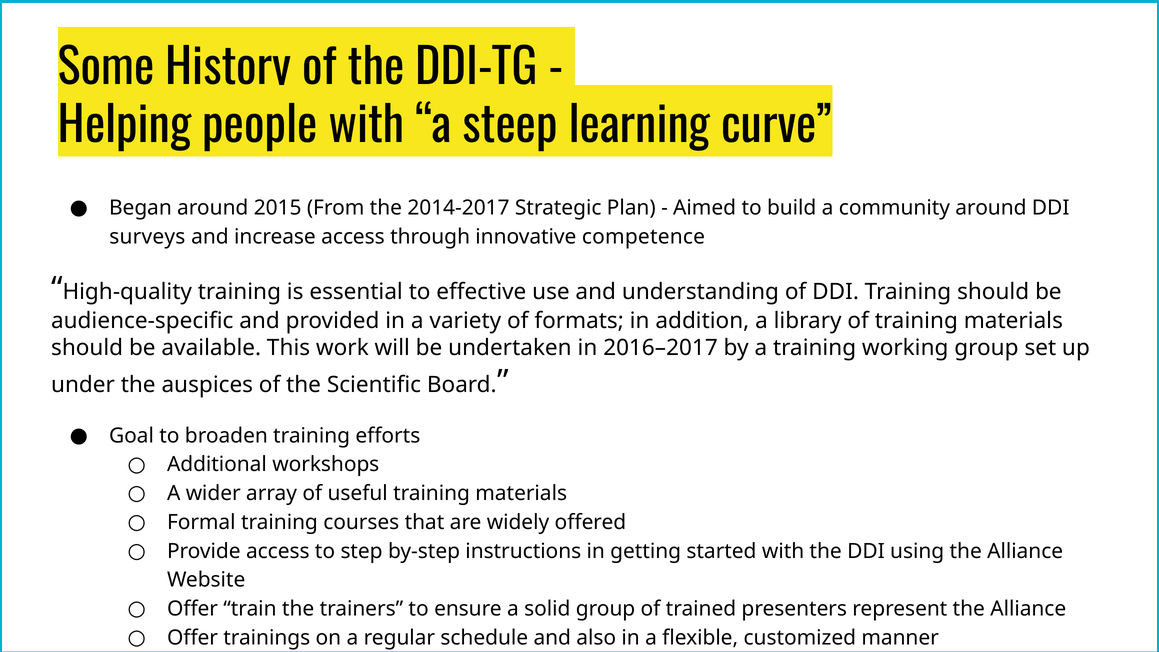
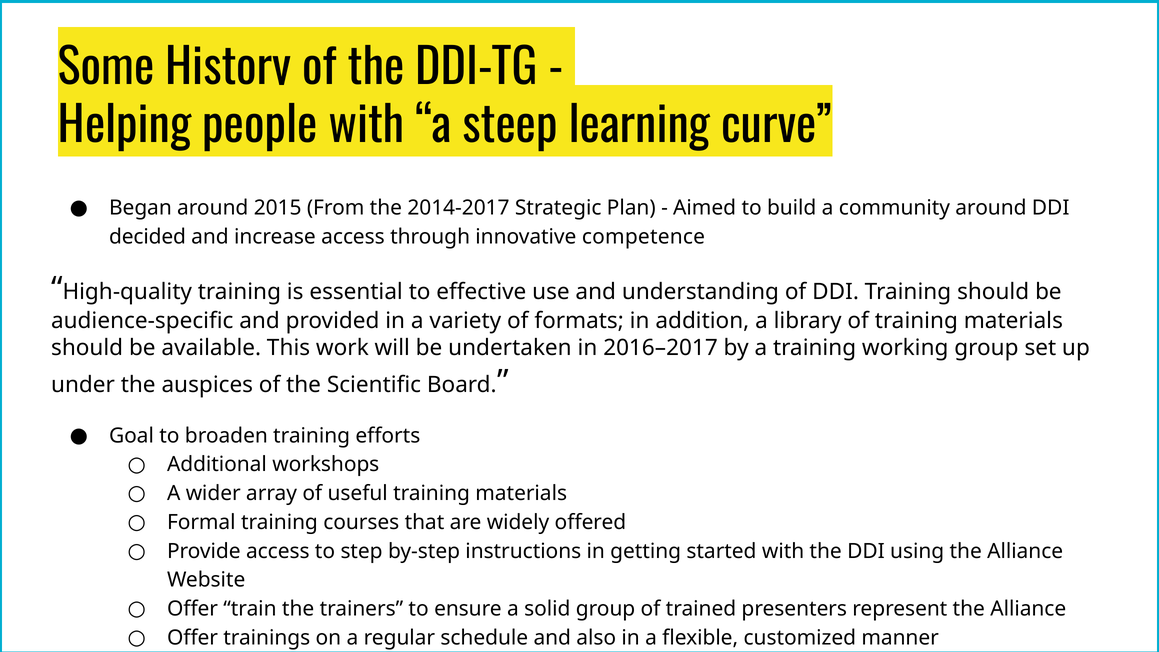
surveys: surveys -> decided
